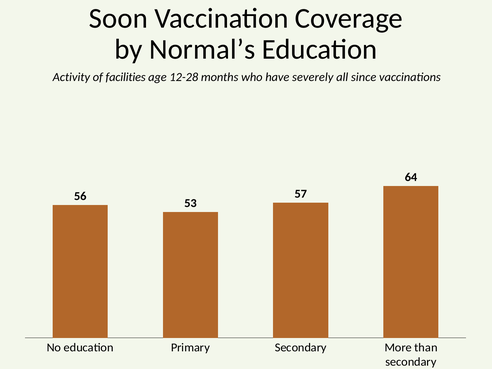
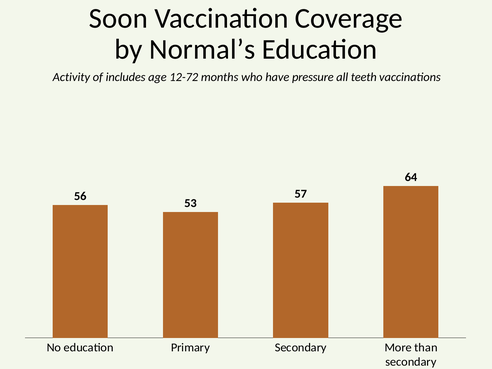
facilities: facilities -> includes
12-28: 12-28 -> 12-72
severely: severely -> pressure
since: since -> teeth
